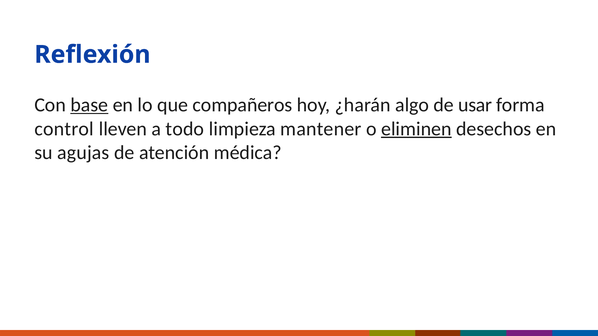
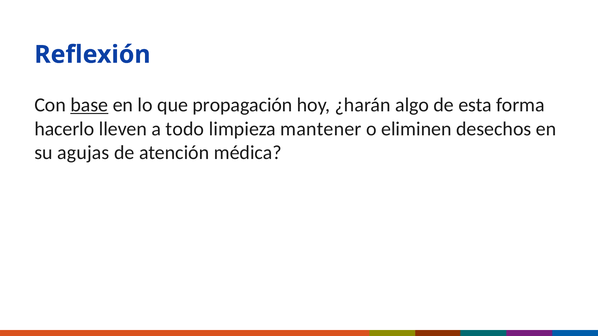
compañeros: compañeros -> propagación
usar: usar -> esta
control: control -> hacerlo
eliminen underline: present -> none
